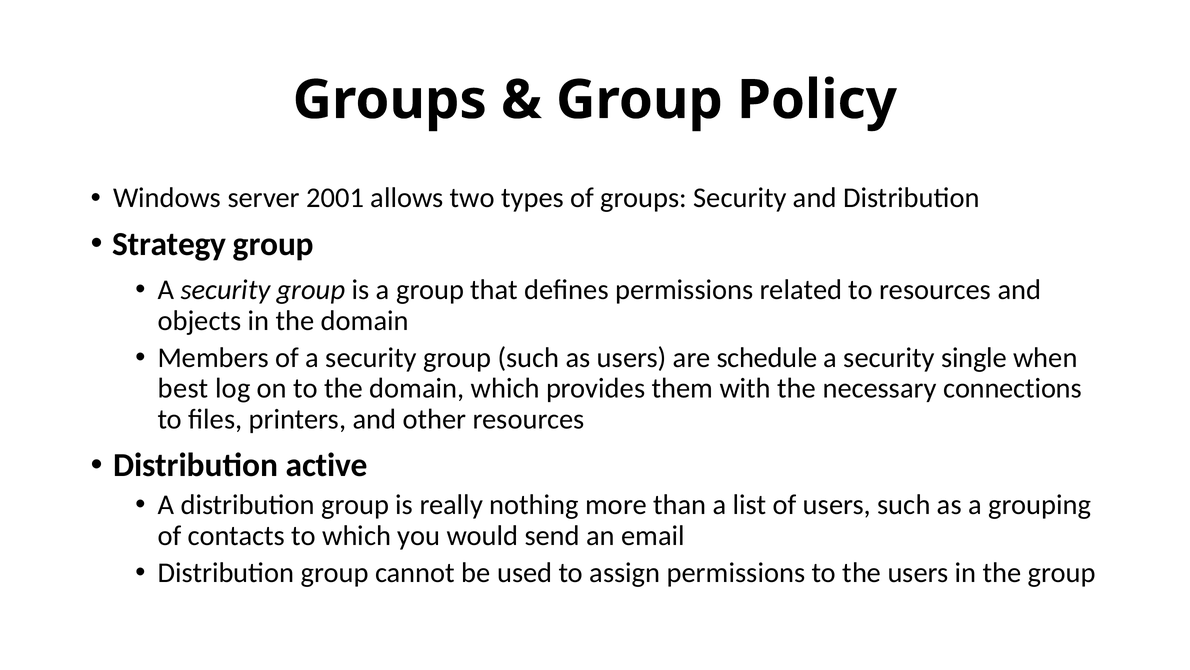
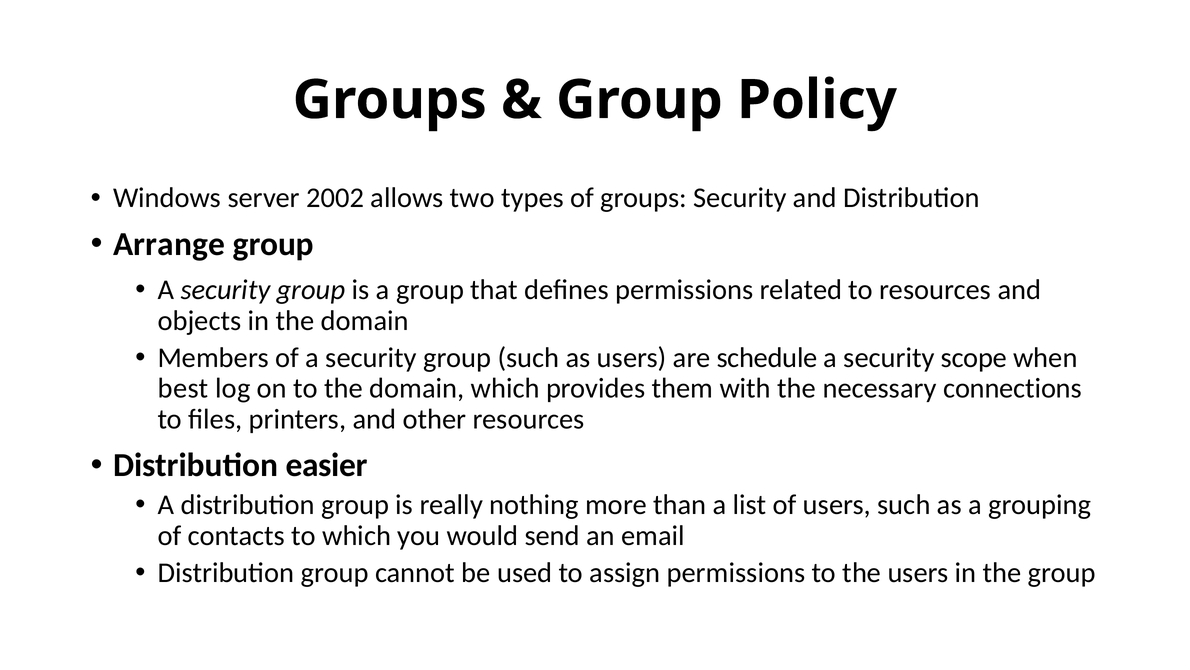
2001: 2001 -> 2002
Strategy: Strategy -> Arrange
single: single -> scope
active: active -> easier
